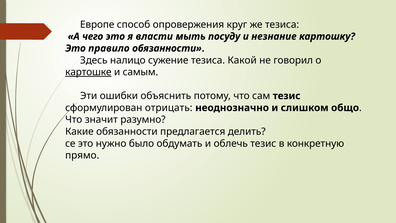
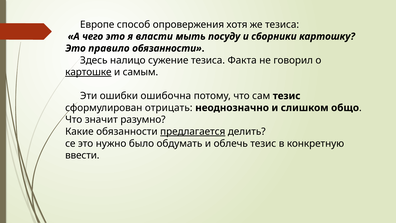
круг: круг -> хотя
незнание: незнание -> сборники
Какой: Какой -> Факта
объяснить: объяснить -> ошибочна
предлагается underline: none -> present
прямо: прямо -> ввести
